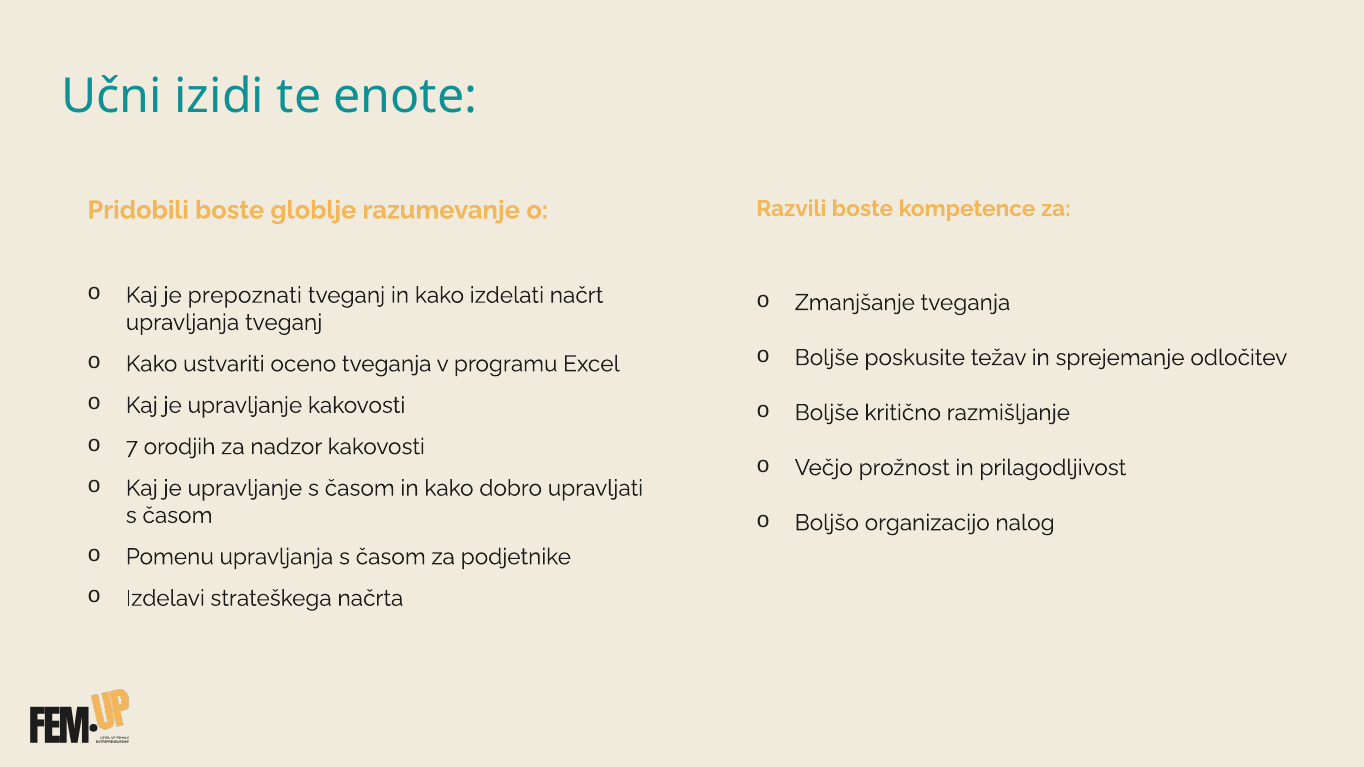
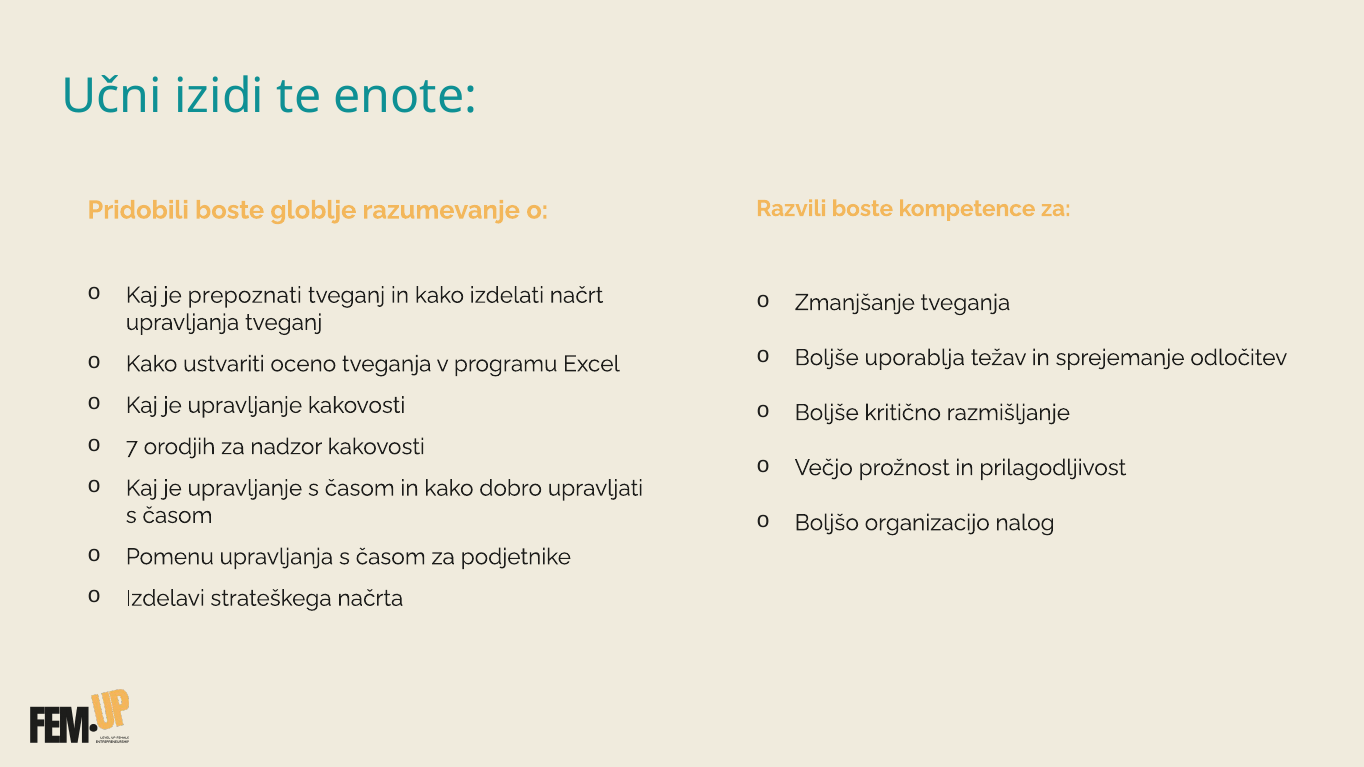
poskusite: poskusite -> uporablja
